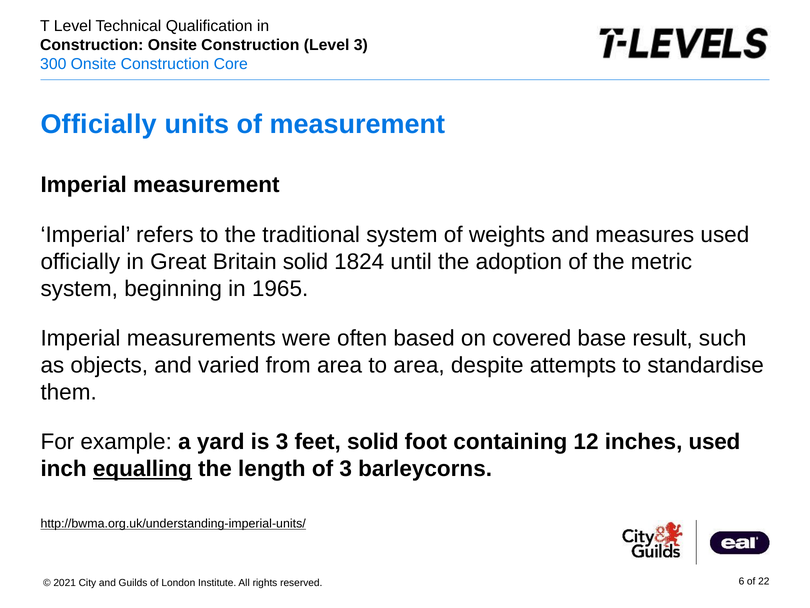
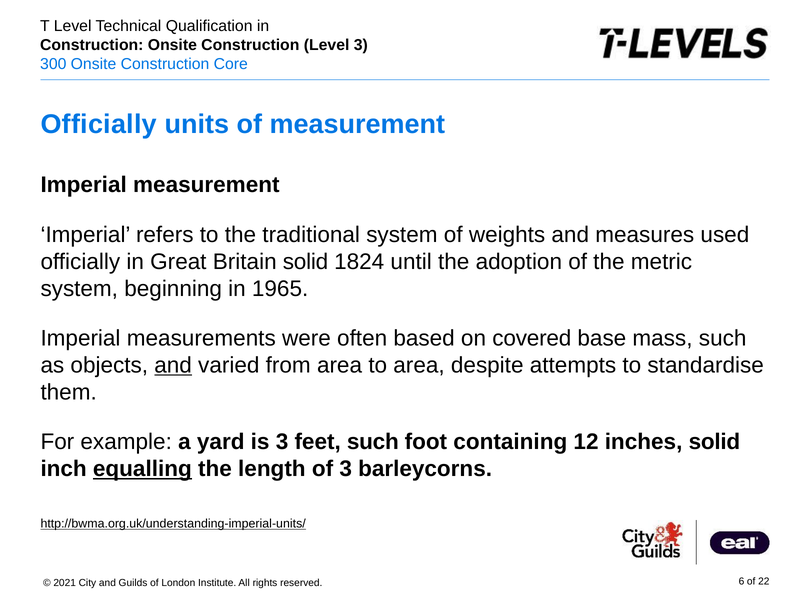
result: result -> mass
and at (173, 365) underline: none -> present
feet solid: solid -> such
inches used: used -> solid
